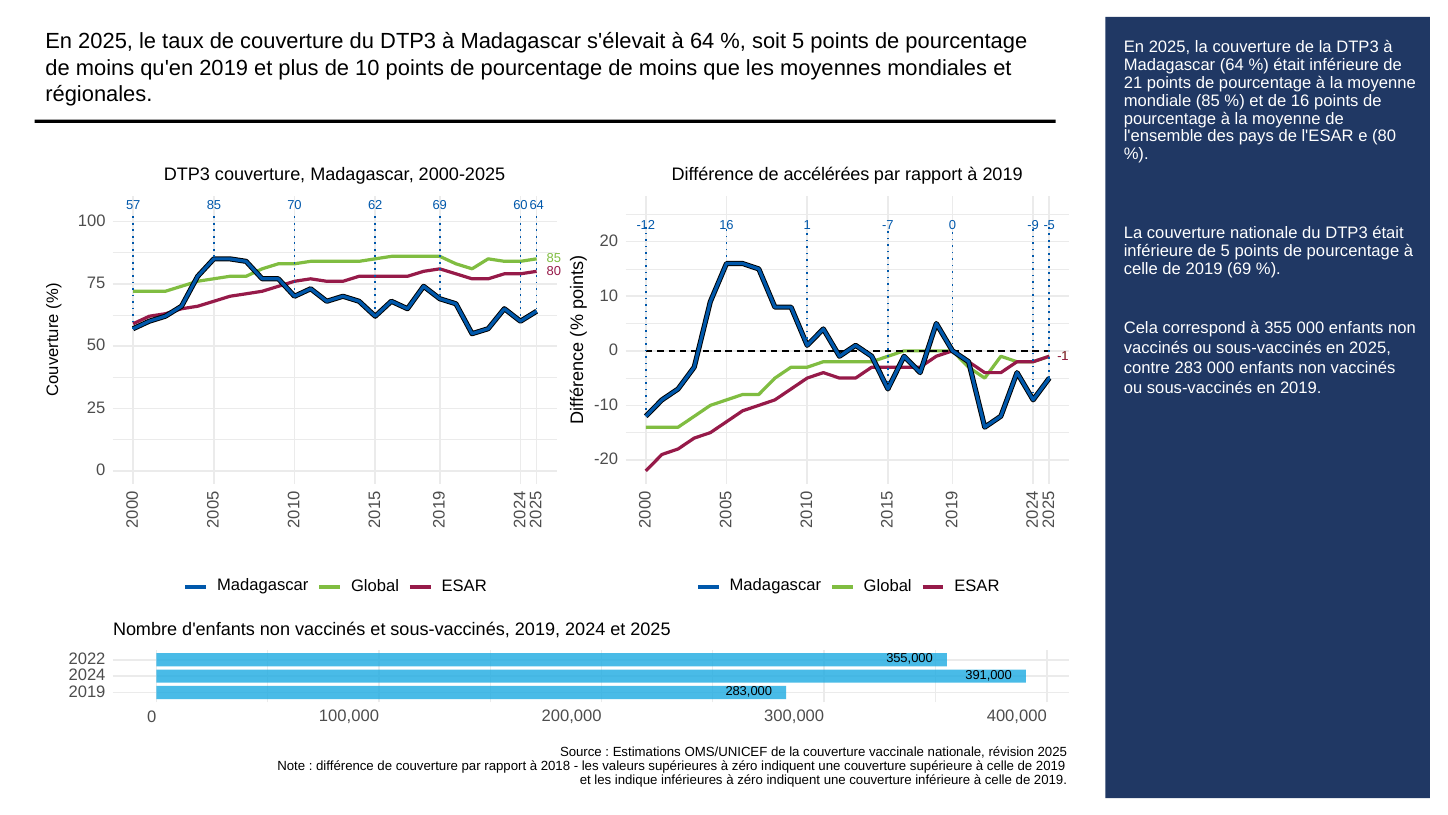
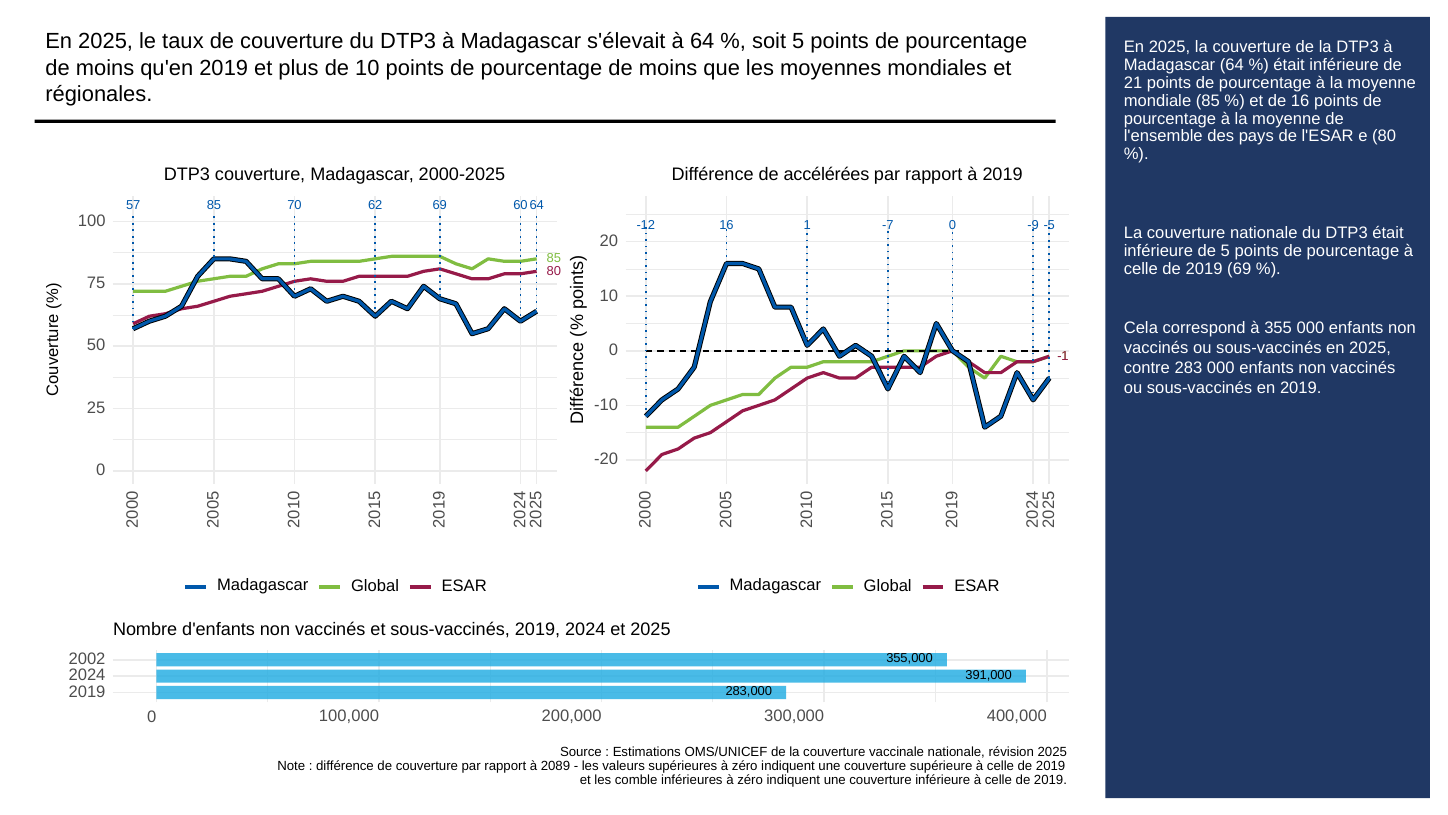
2022: 2022 -> 2002
2018: 2018 -> 2089
indique: indique -> comble
